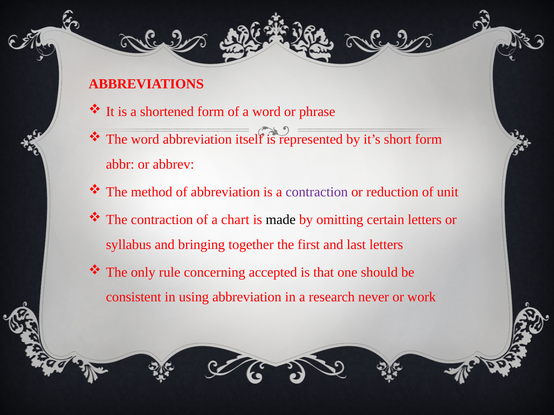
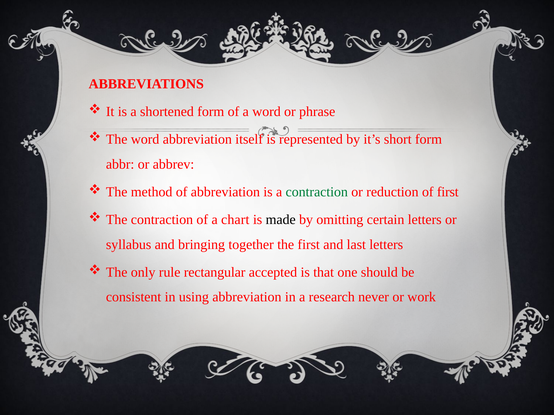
contraction at (317, 192) colour: purple -> green
of unit: unit -> first
concerning: concerning -> rectangular
